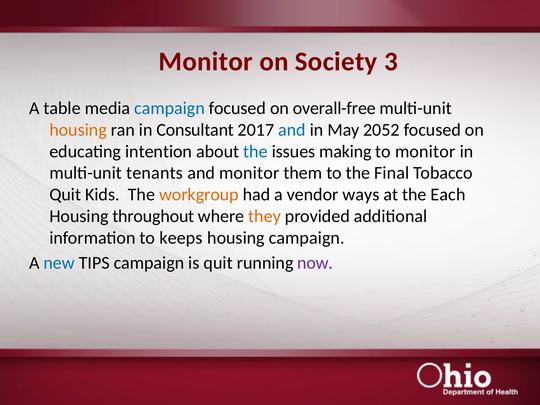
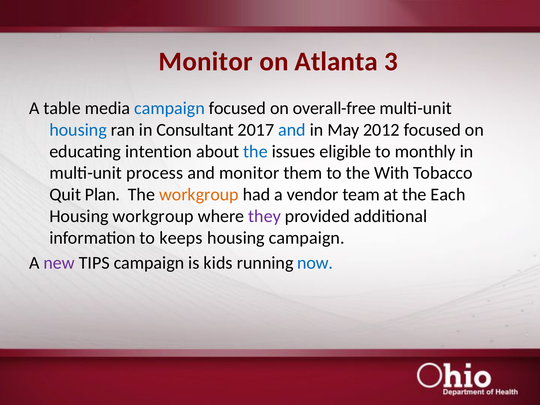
Society: Society -> Atlanta
housing at (78, 130) colour: orange -> blue
2052: 2052 -> 2012
making: making -> eligible
to monitor: monitor -> monthly
tenants: tenants -> process
Final: Final -> With
Kids: Kids -> Plan
ways: ways -> team
Housing throughout: throughout -> workgroup
they colour: orange -> purple
new colour: blue -> purple
is quit: quit -> kids
now colour: purple -> blue
